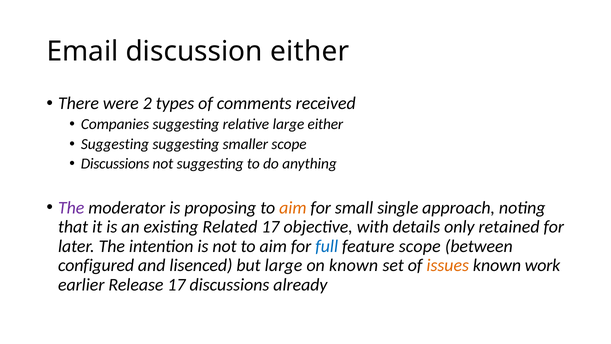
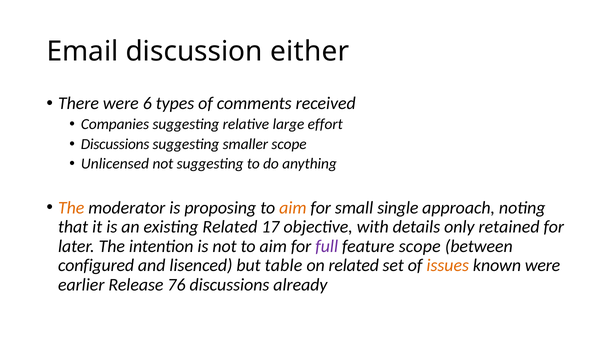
2: 2 -> 6
large either: either -> effort
Suggesting at (115, 144): Suggesting -> Discussions
Discussions at (115, 164): Discussions -> Unlicensed
The at (71, 208) colour: purple -> orange
full colour: blue -> purple
but large: large -> table
on known: known -> related
known work: work -> were
Release 17: 17 -> 76
